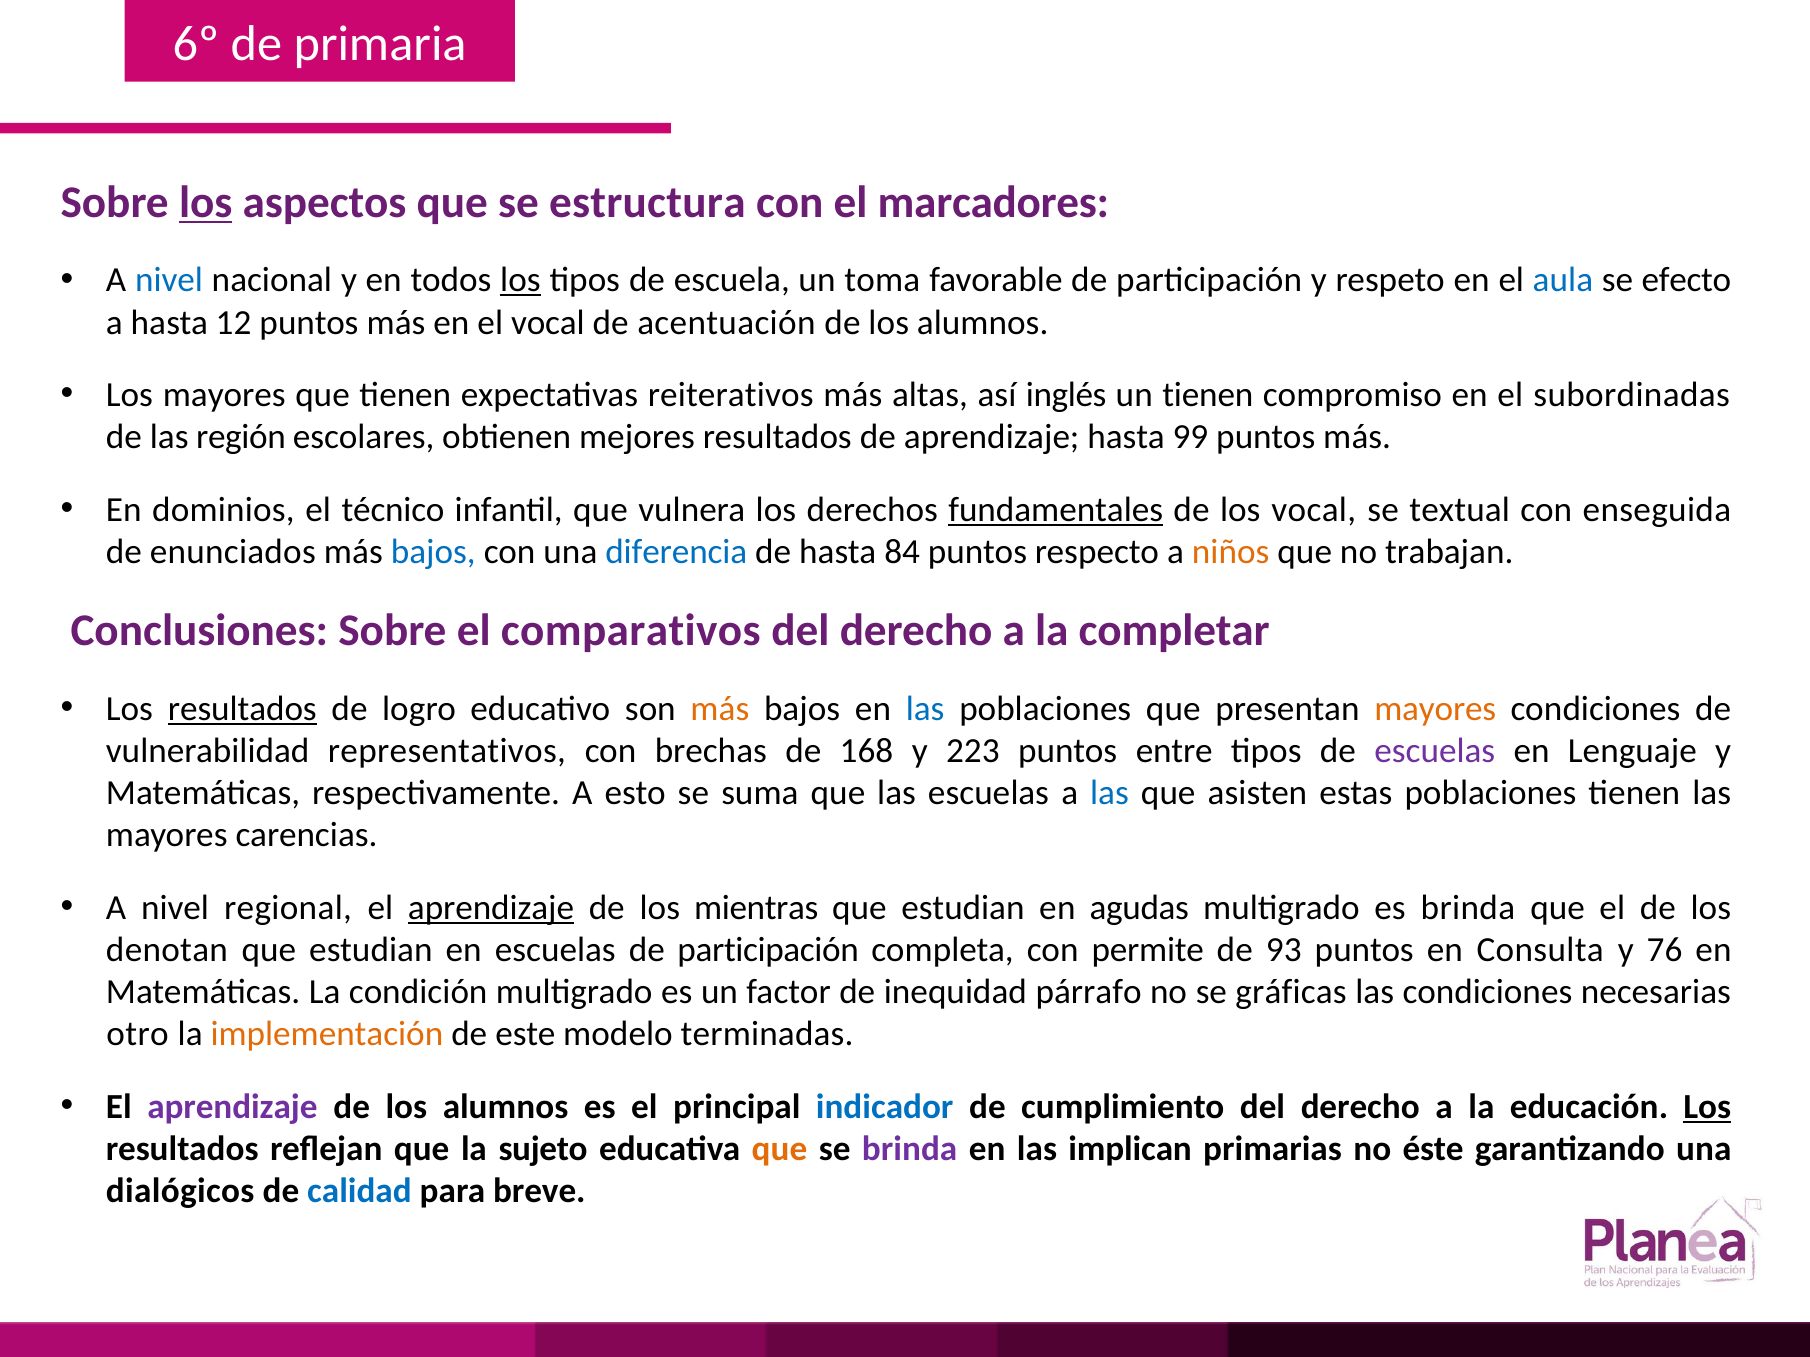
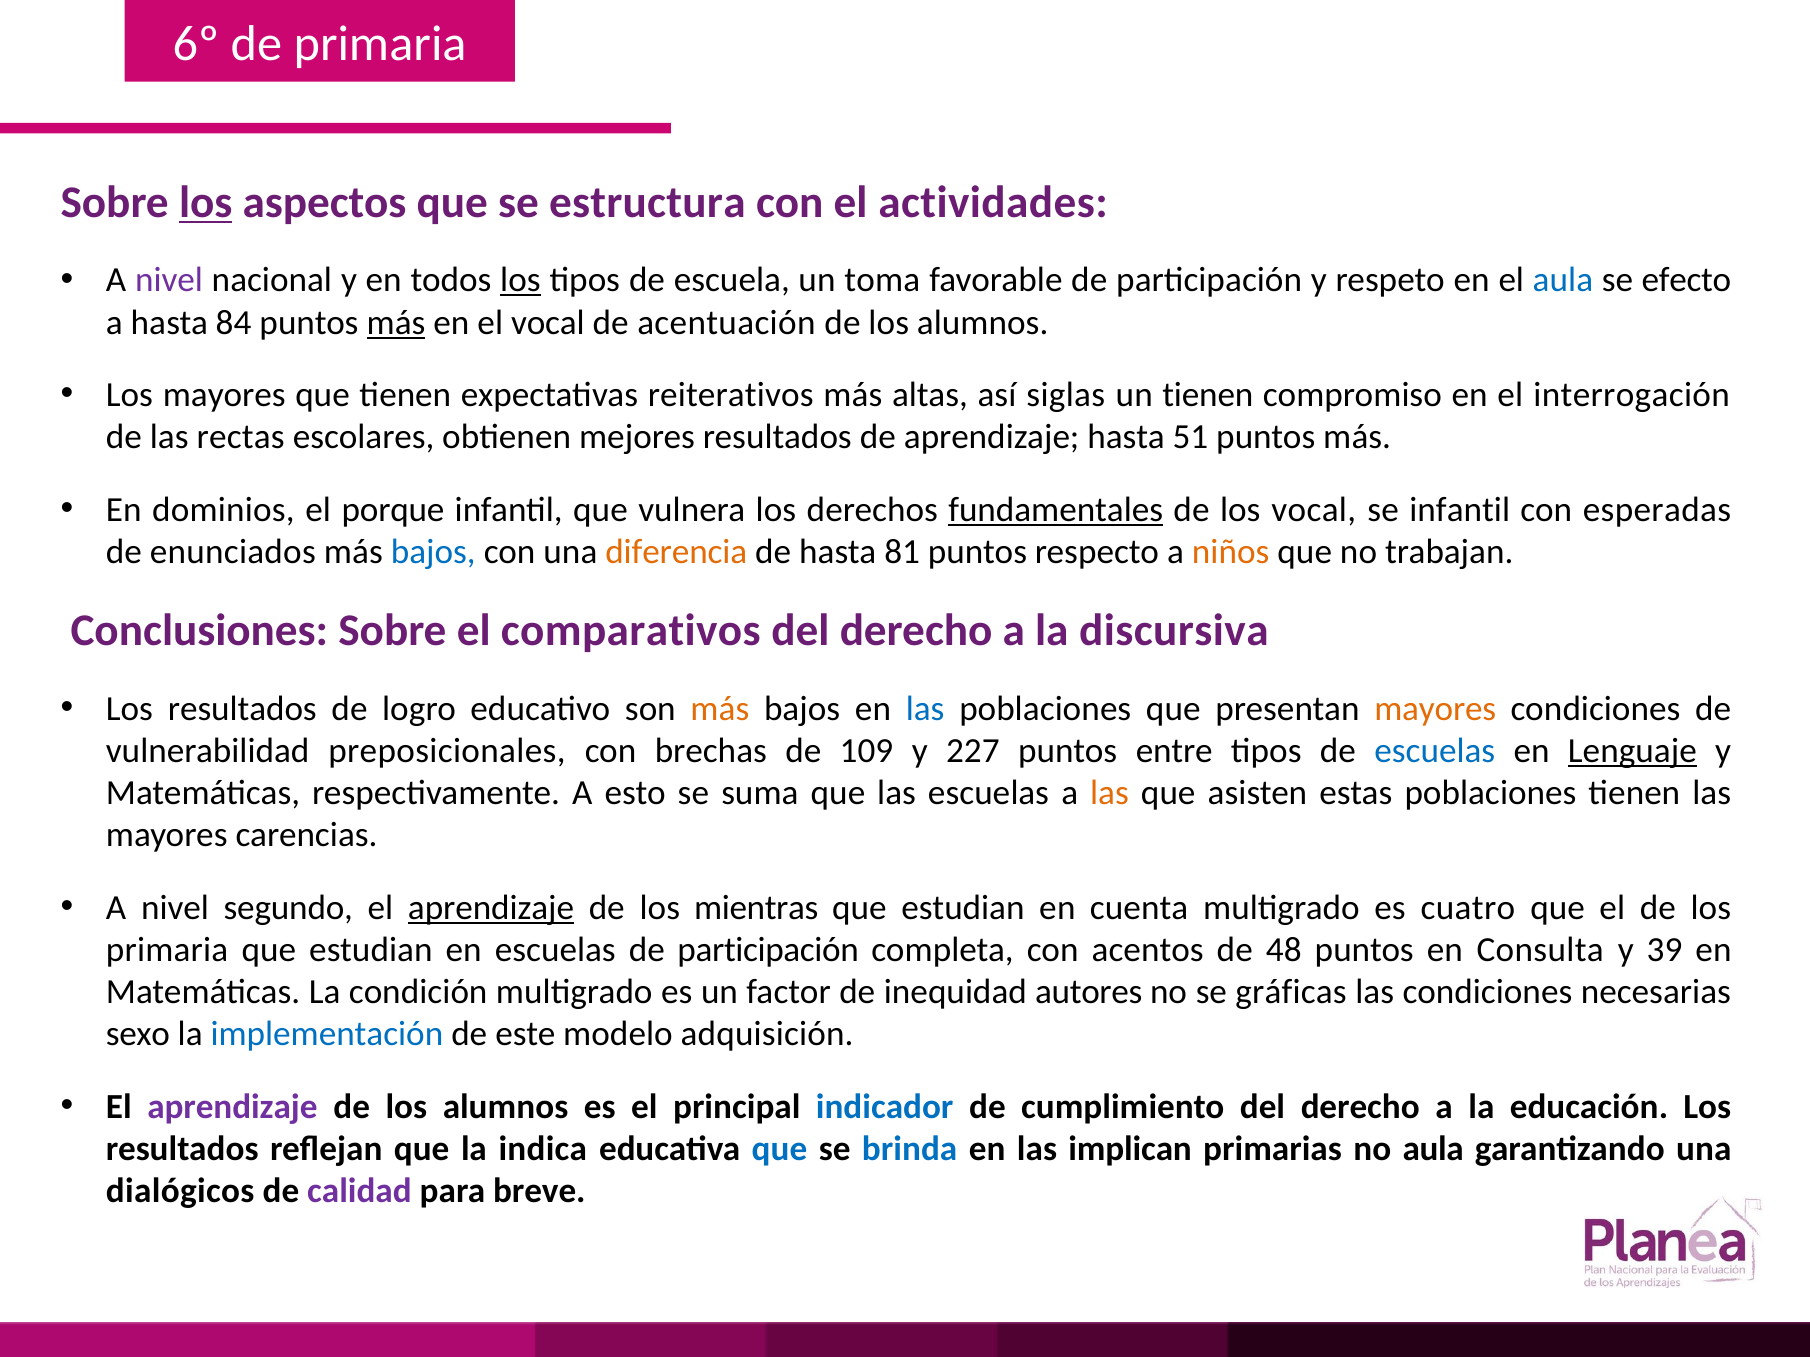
marcadores: marcadores -> actividades
nivel at (169, 280) colour: blue -> purple
12: 12 -> 84
más at (396, 323) underline: none -> present
inglés: inglés -> siglas
subordinadas: subordinadas -> interrogación
región: región -> rectas
99: 99 -> 51
técnico: técnico -> porque
se textual: textual -> infantil
enseguida: enseguida -> esperadas
diferencia colour: blue -> orange
84: 84 -> 81
completar: completar -> discursiva
resultados at (242, 709) underline: present -> none
representativos: representativos -> preposicionales
168: 168 -> 109
223: 223 -> 227
escuelas at (1435, 751) colour: purple -> blue
Lenguaje underline: none -> present
las at (1109, 793) colour: blue -> orange
regional: regional -> segundo
agudas: agudas -> cuenta
es brinda: brinda -> cuatro
denotan at (167, 950): denotan -> primaria
permite: permite -> acentos
93: 93 -> 48
76: 76 -> 39
párrafo: párrafo -> autores
otro: otro -> sexo
implementación colour: orange -> blue
terminadas: terminadas -> adquisición
Los at (1707, 1107) underline: present -> none
sujeto: sujeto -> indica
que at (780, 1149) colour: orange -> blue
brinda at (910, 1149) colour: purple -> blue
no éste: éste -> aula
calidad colour: blue -> purple
